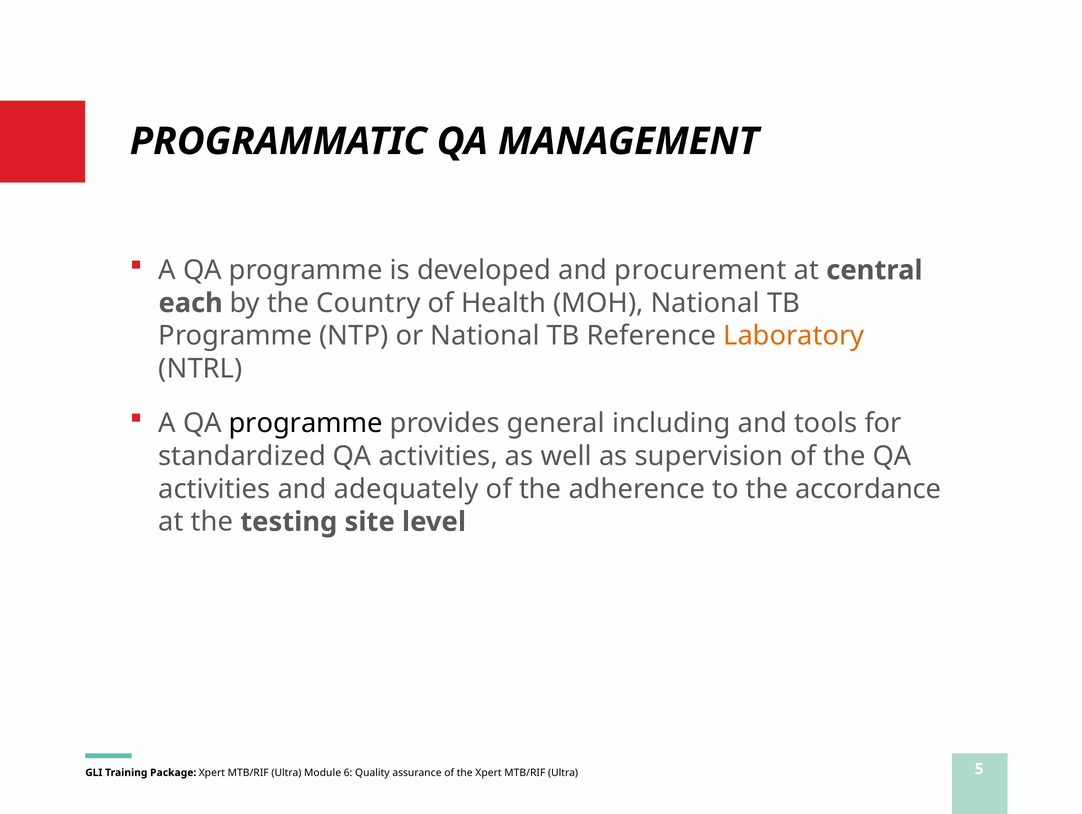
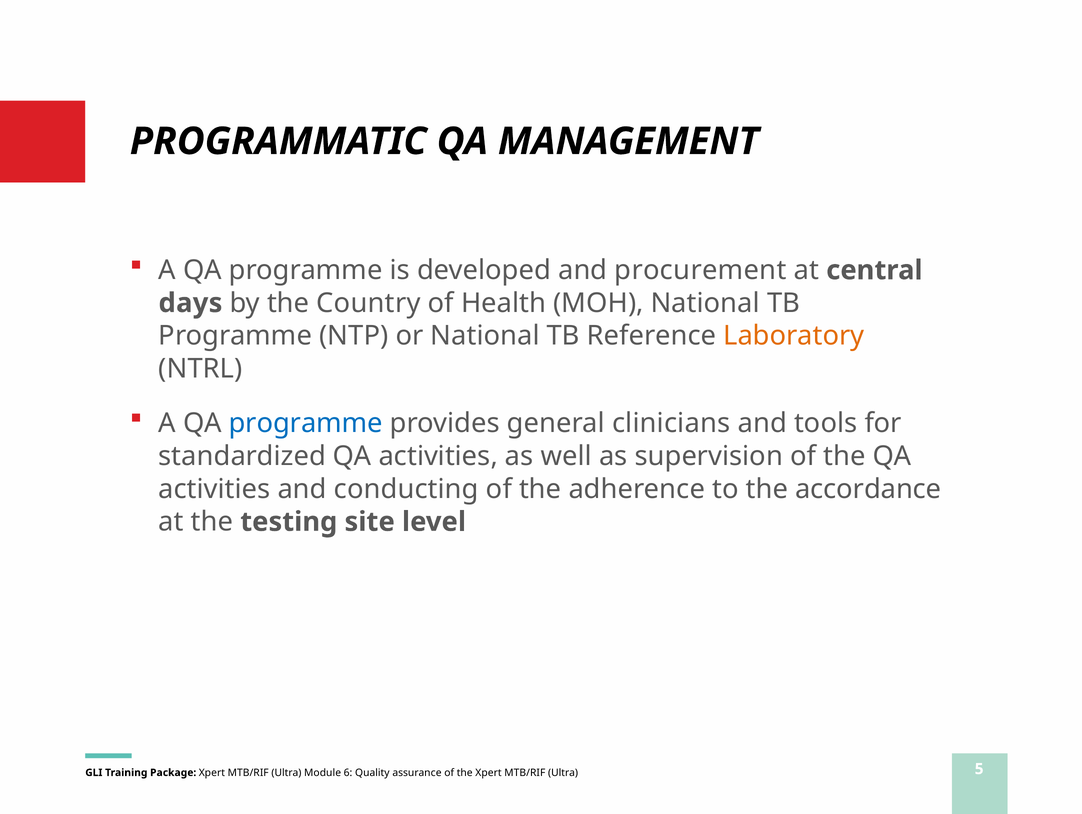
each: each -> days
programme at (306, 424) colour: black -> blue
including: including -> clinicians
adequately: adequately -> conducting
